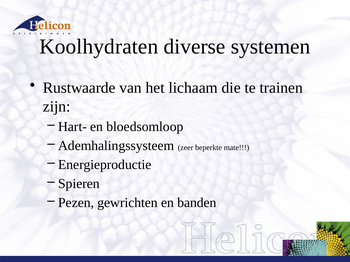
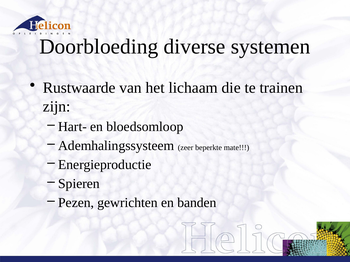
Koolhydraten: Koolhydraten -> Doorbloeding
